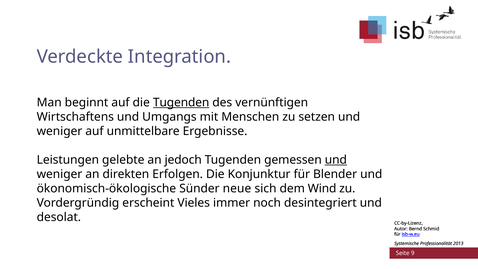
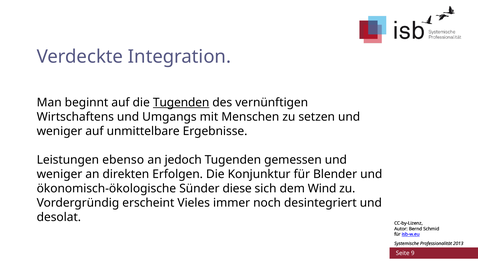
gelebte: gelebte -> ebenso
und at (336, 160) underline: present -> none
neue: neue -> diese
